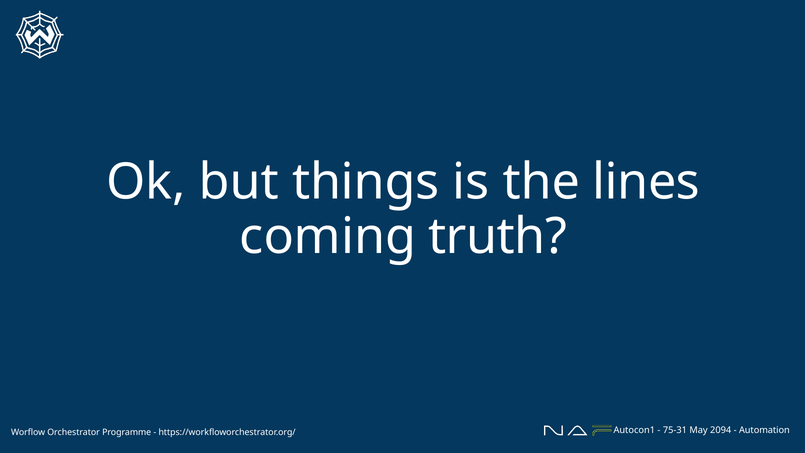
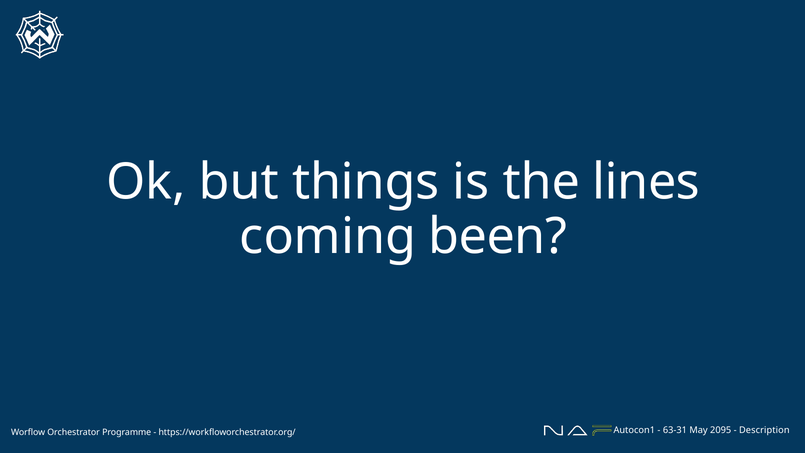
truth: truth -> been
75-31: 75-31 -> 63-31
2094: 2094 -> 2095
Automation: Automation -> Description
